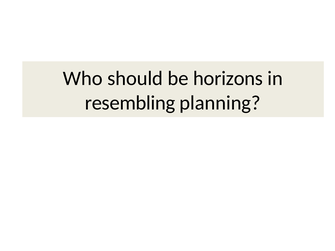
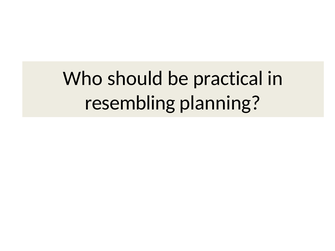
horizons: horizons -> practical
